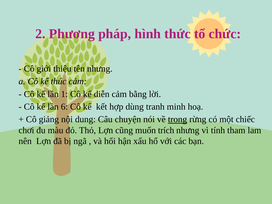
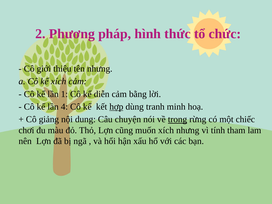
kể thúc: thúc -> xích
6: 6 -> 4
hợp underline: none -> present
muốn trích: trích -> xích
